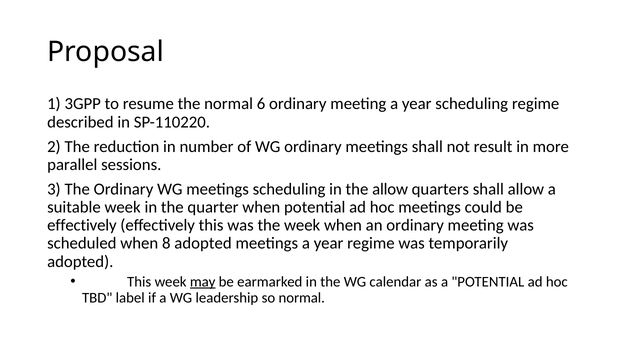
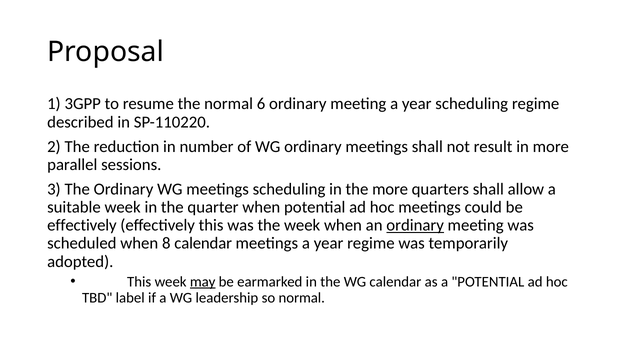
the allow: allow -> more
ordinary at (415, 225) underline: none -> present
8 adopted: adopted -> calendar
